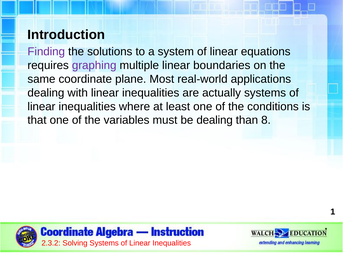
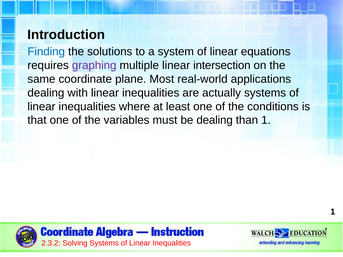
Finding colour: purple -> blue
boundaries: boundaries -> intersection
than 8: 8 -> 1
